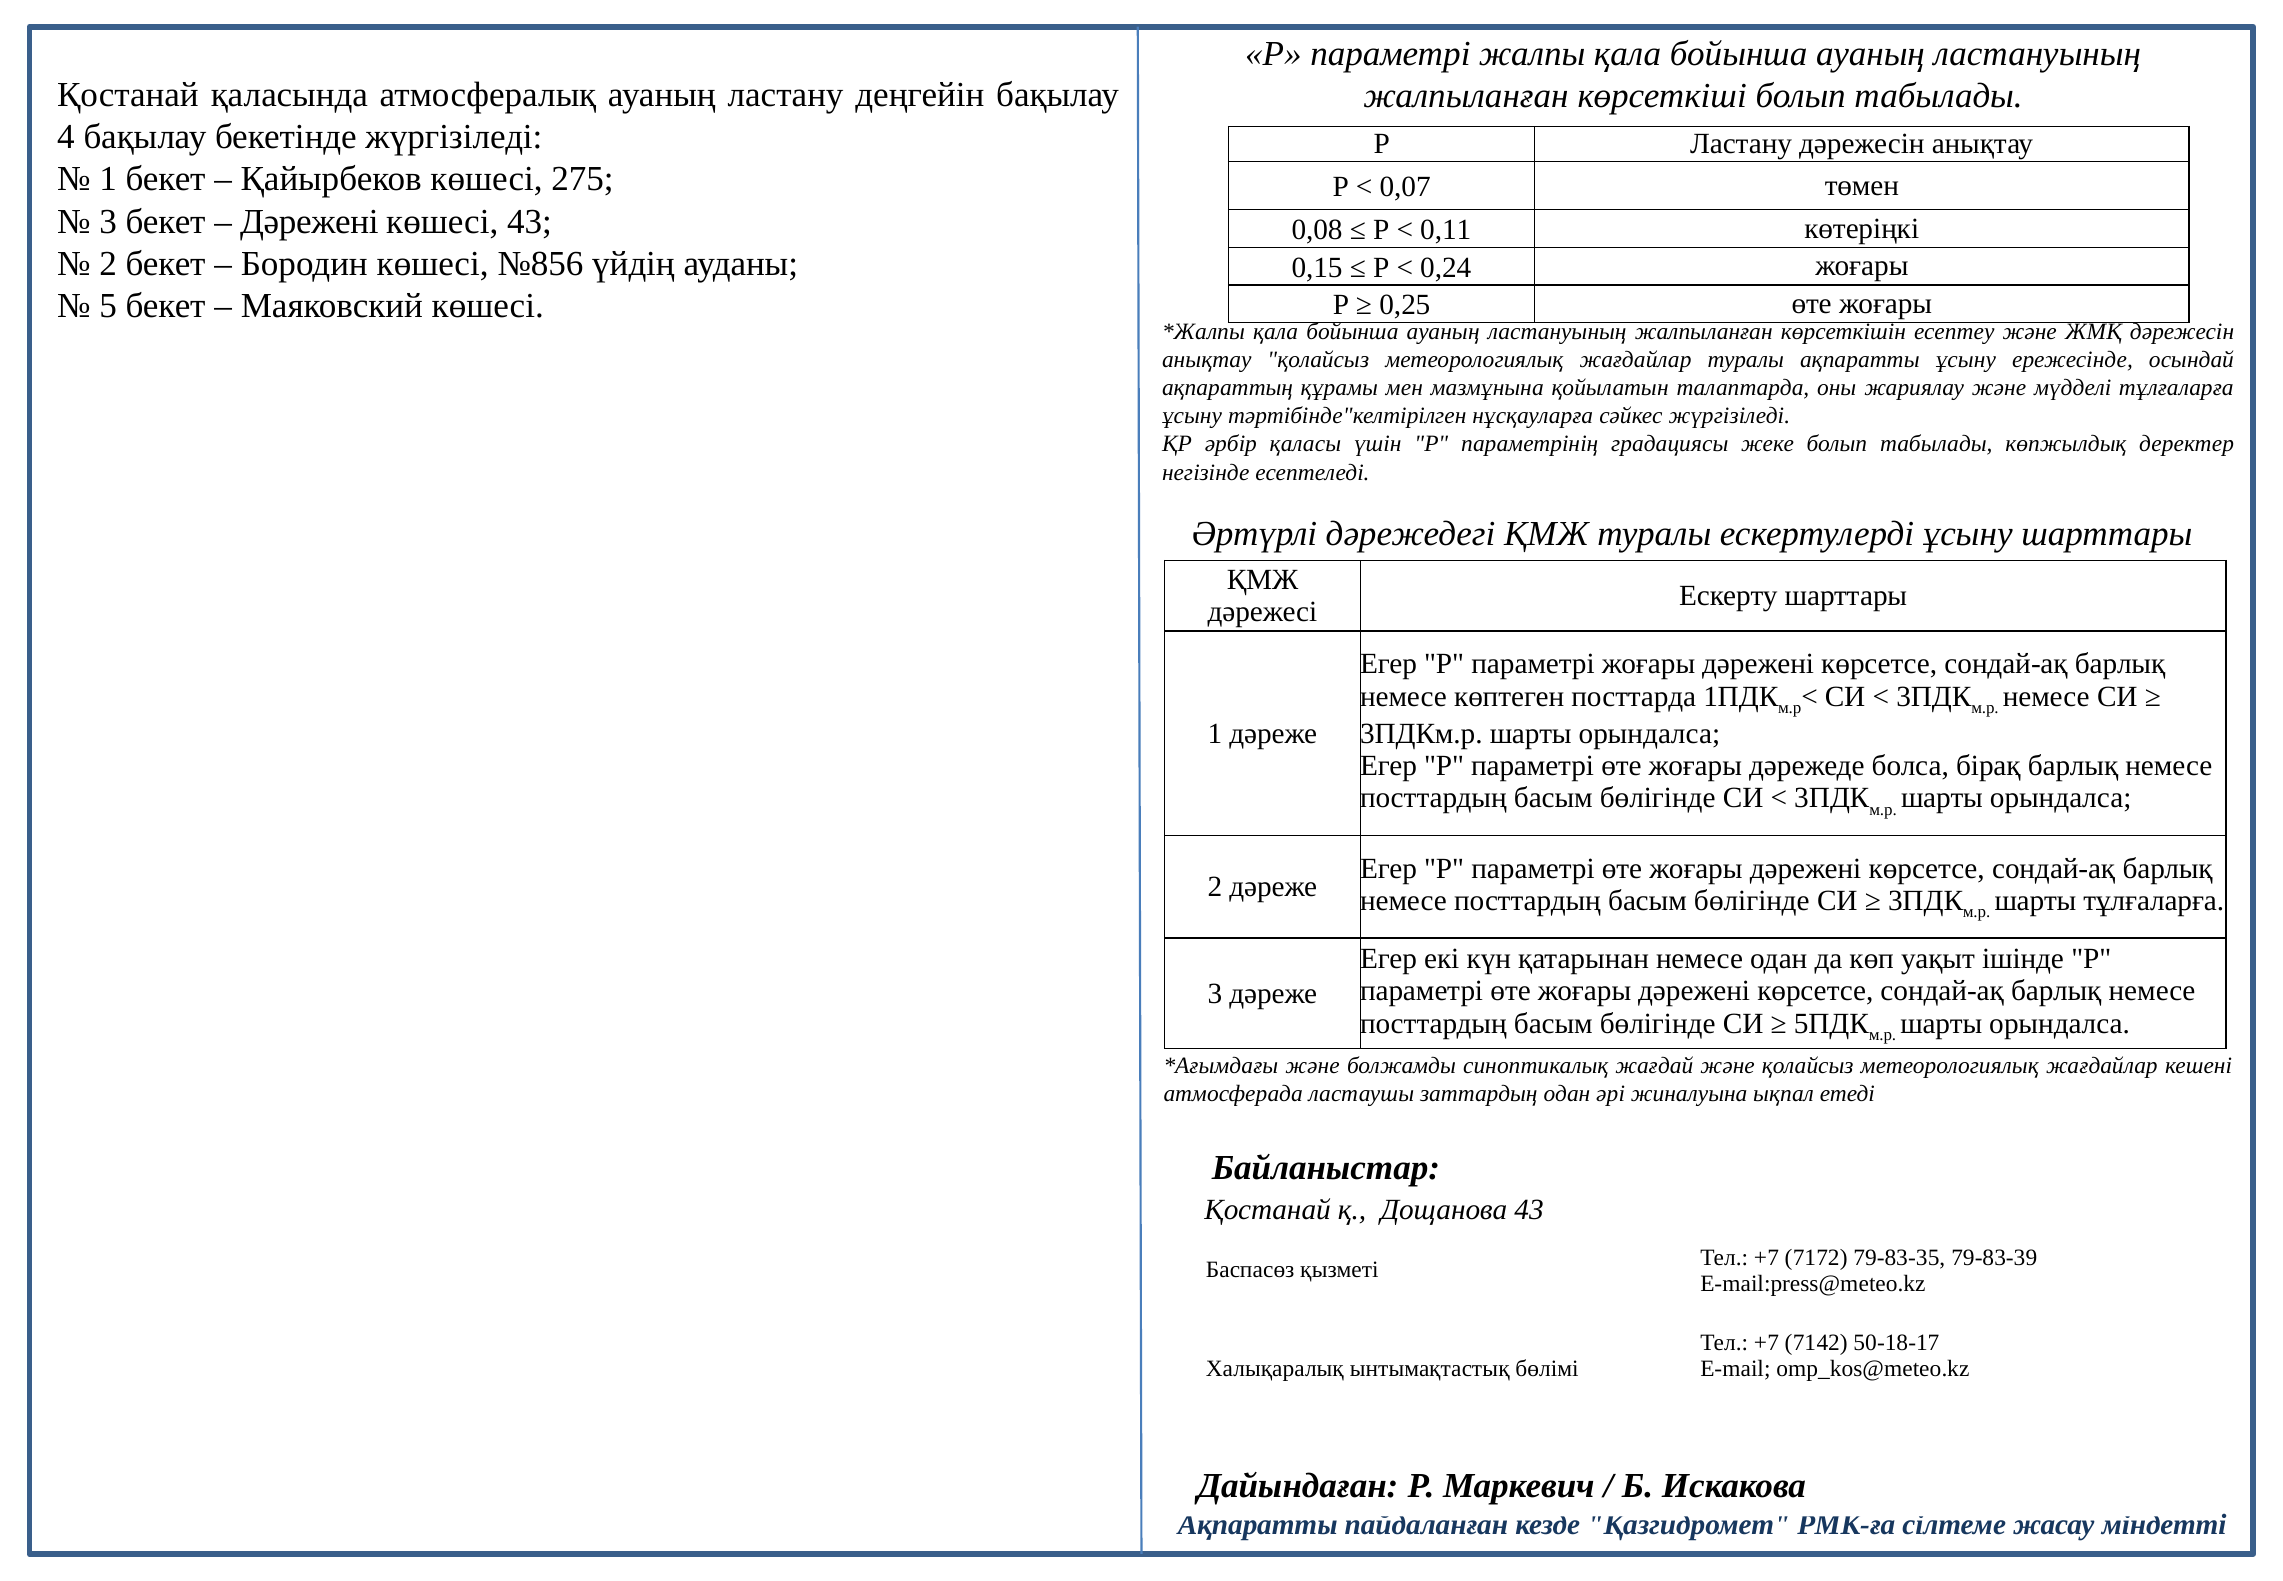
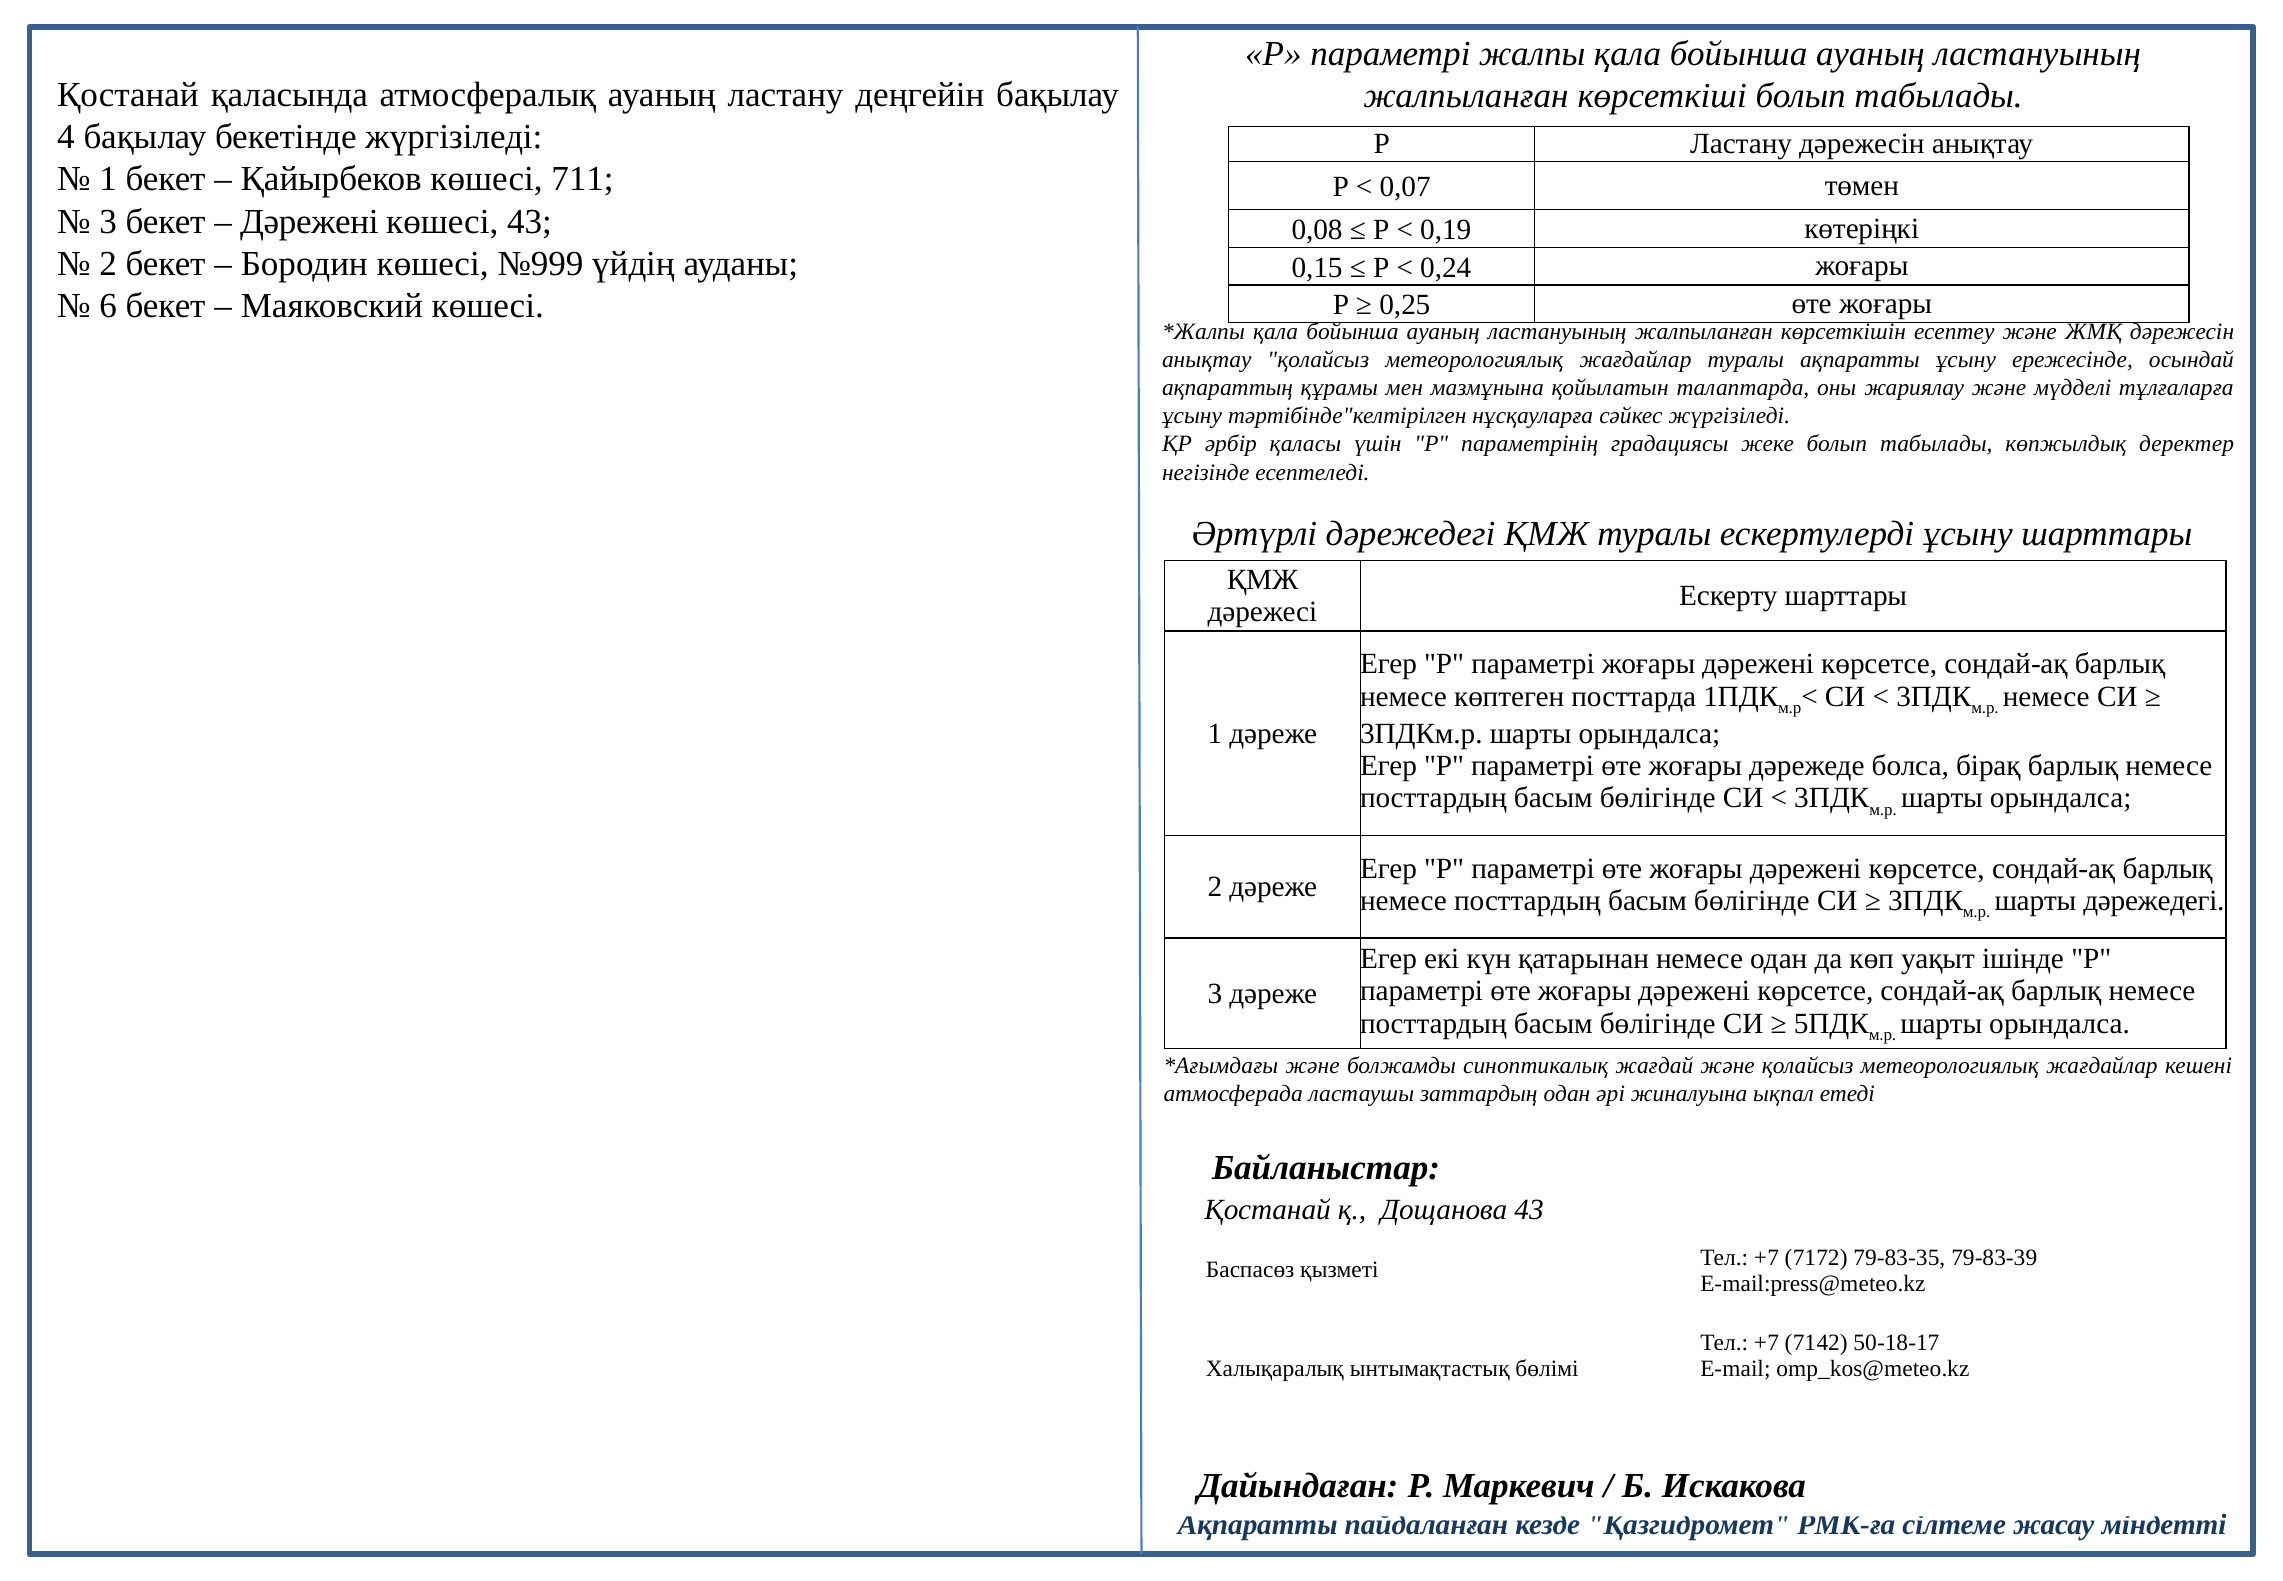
275: 275 -> 711
0,11: 0,11 -> 0,19
№856: №856 -> №999
5: 5 -> 6
шарты тұлғаларға: тұлғаларға -> дәрежедегі
